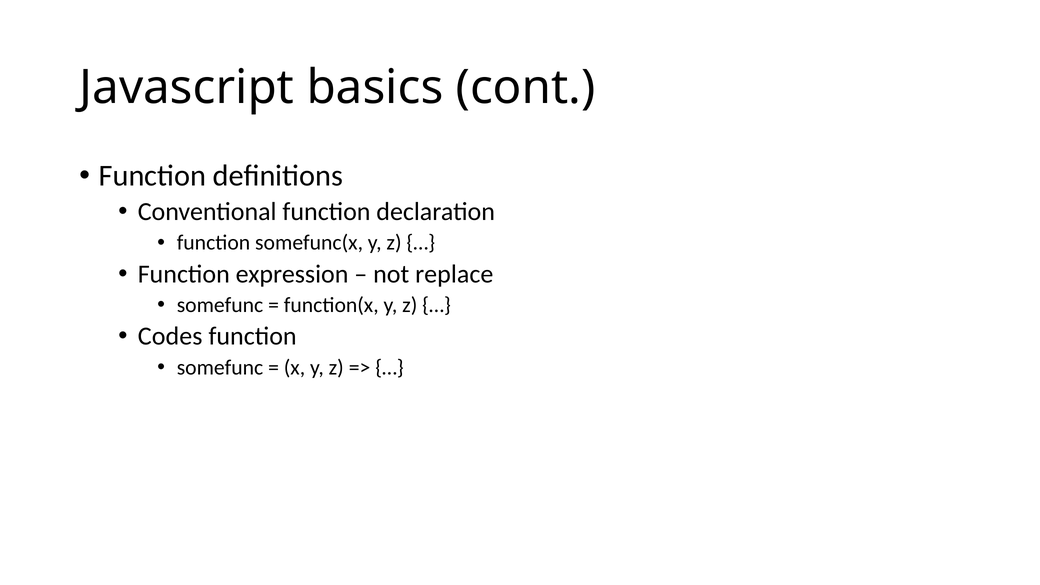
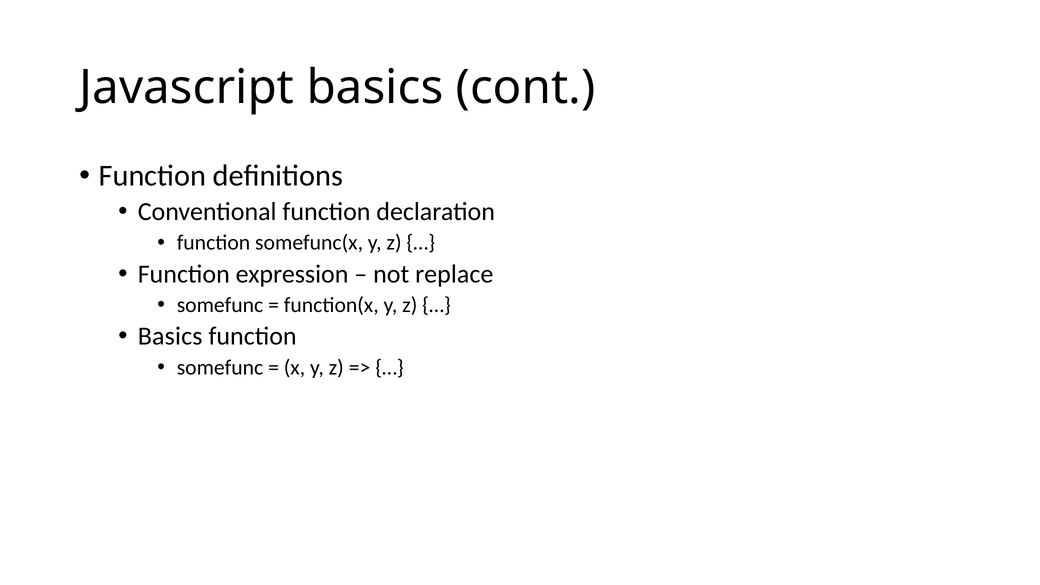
Codes at (170, 336): Codes -> Basics
